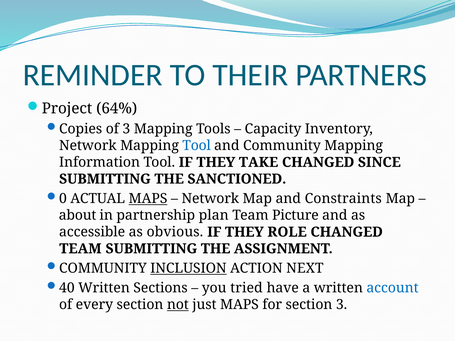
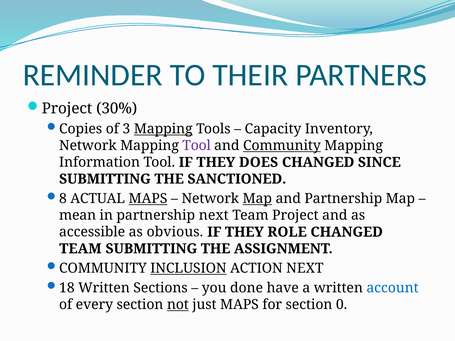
64%: 64% -> 30%
Mapping at (163, 129) underline: none -> present
Tool at (197, 146) colour: blue -> purple
Community at (282, 146) underline: none -> present
TAKE: TAKE -> DOES
0: 0 -> 8
Map at (257, 199) underline: none -> present
and Constraints: Constraints -> Partnership
about: about -> mean
partnership plan: plan -> next
Team Picture: Picture -> Project
40: 40 -> 18
tried: tried -> done
section 3: 3 -> 0
